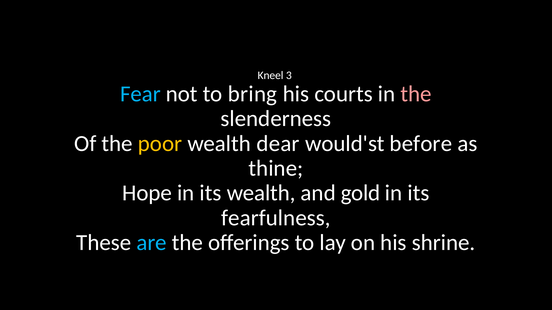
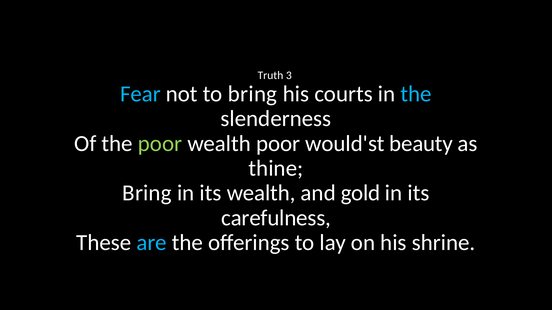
Kneel: Kneel -> Truth
the at (416, 94) colour: pink -> light blue
poor at (160, 144) colour: yellow -> light green
wealth dear: dear -> poor
before: before -> beauty
Hope at (147, 193): Hope -> Bring
fearfulness: fearfulness -> carefulness
